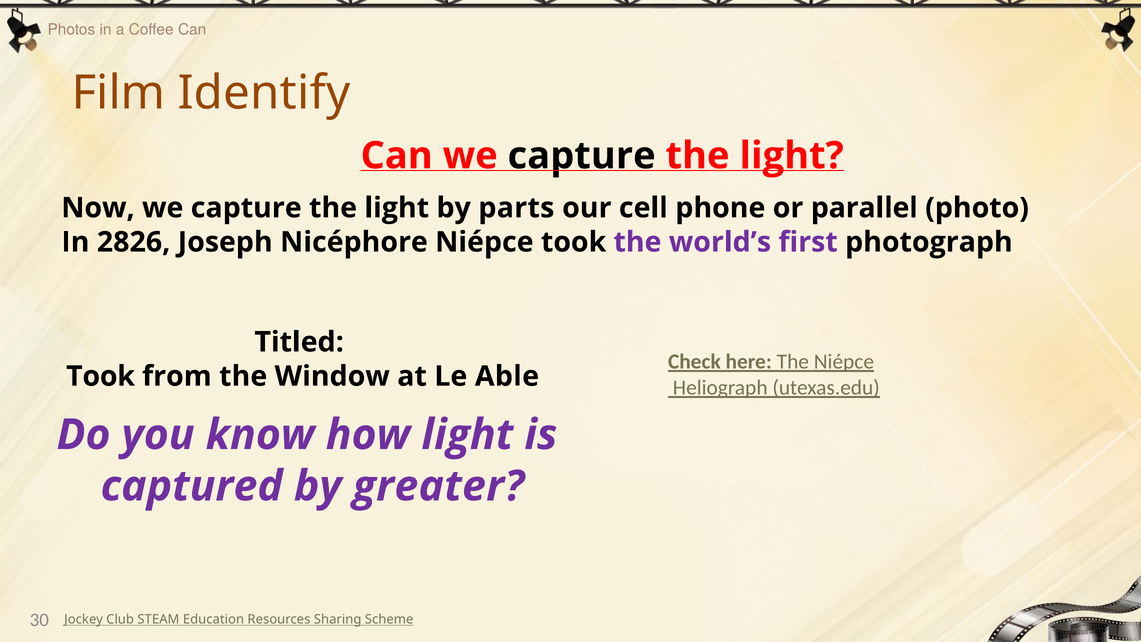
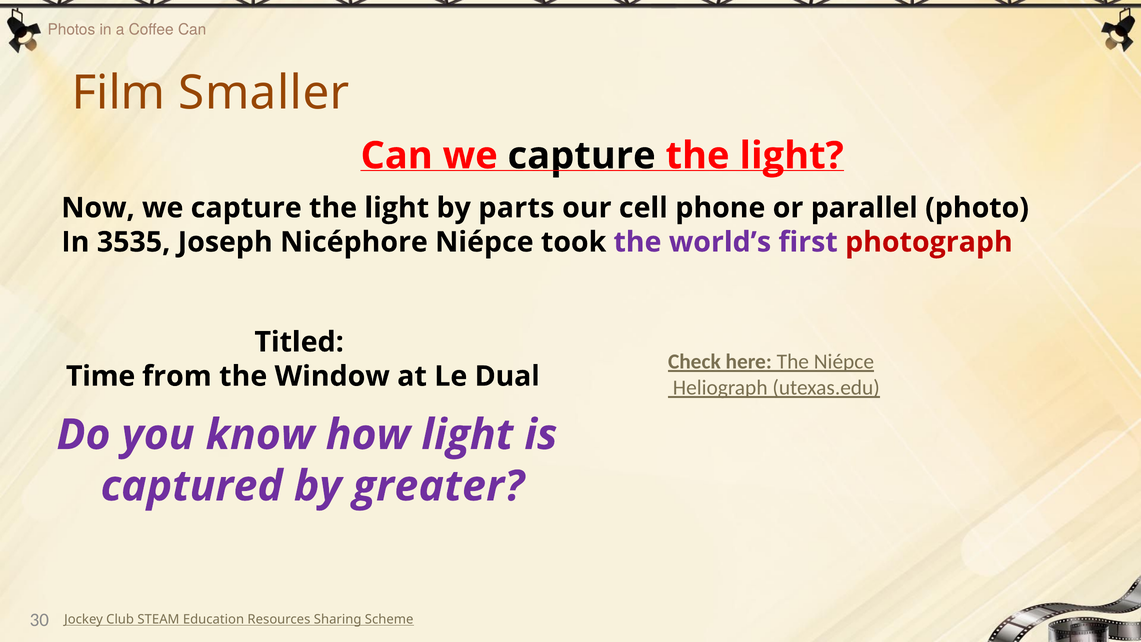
Identify: Identify -> Smaller
2826: 2826 -> 3535
photograph colour: black -> red
Took at (101, 376): Took -> Time
Able: Able -> Dual
